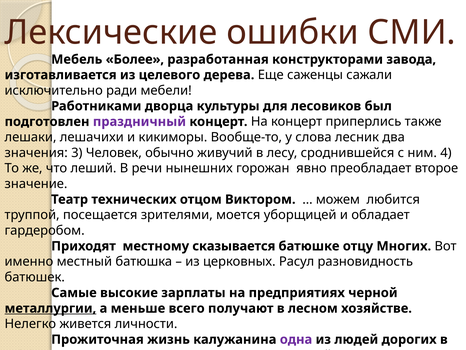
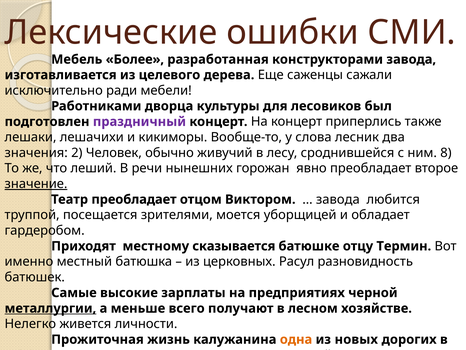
значения 3: 3 -> 2
4: 4 -> 8
значение underline: none -> present
Театр технических: технических -> преобладает
можем at (338, 199): можем -> завода
Многих: Многих -> Термин
одна colour: purple -> orange
людей: людей -> новых
